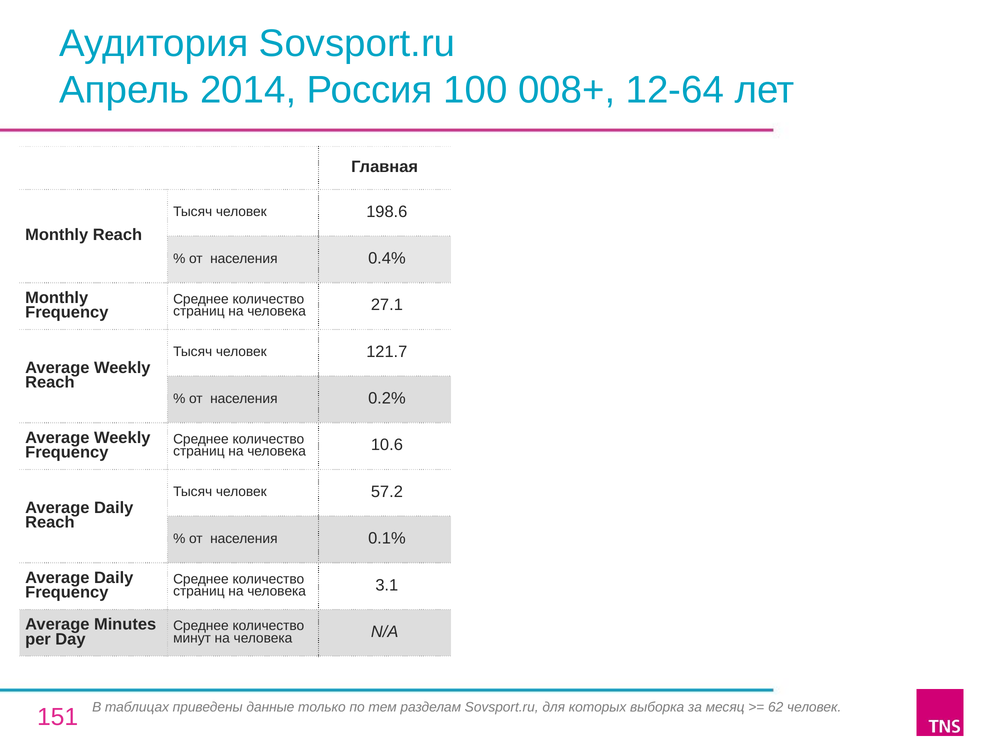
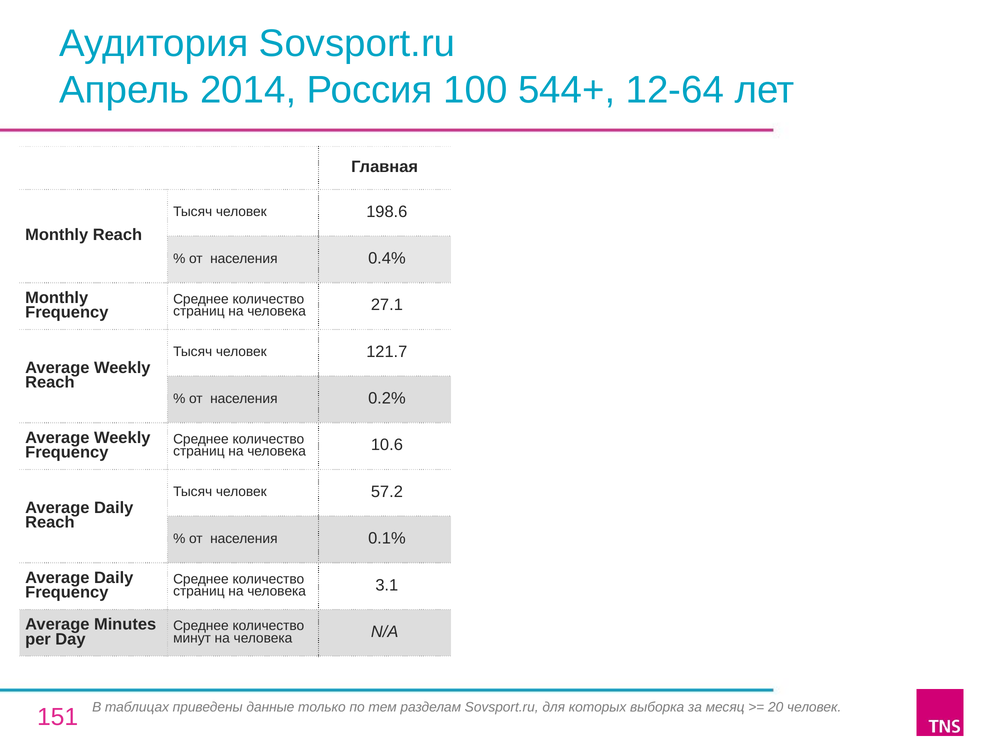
008+: 008+ -> 544+
62: 62 -> 20
